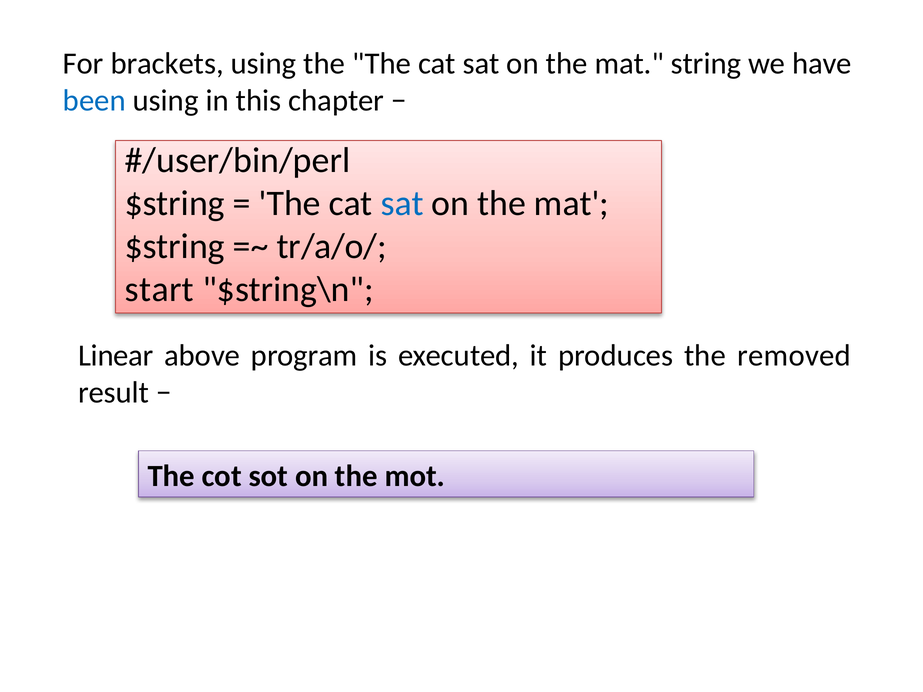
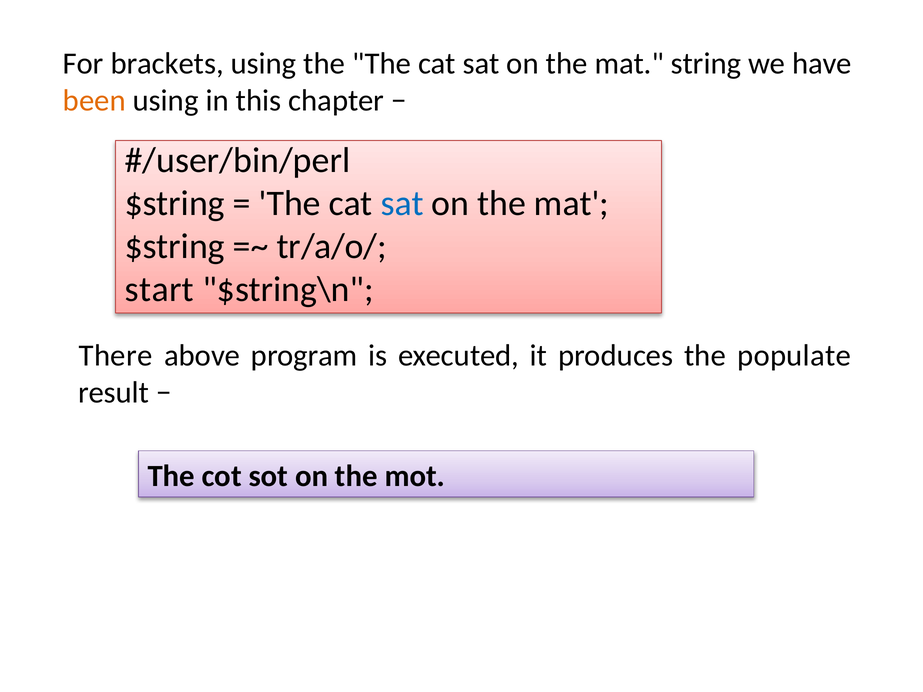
been colour: blue -> orange
Linear: Linear -> There
removed: removed -> populate
